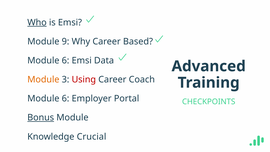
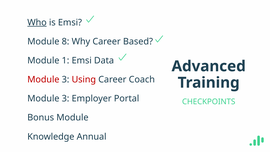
9: 9 -> 8
6 at (66, 60): 6 -> 1
Module at (43, 79) colour: orange -> red
6 at (66, 99): 6 -> 3
Bonus underline: present -> none
Crucial: Crucial -> Annual
